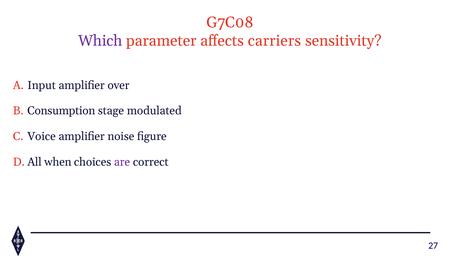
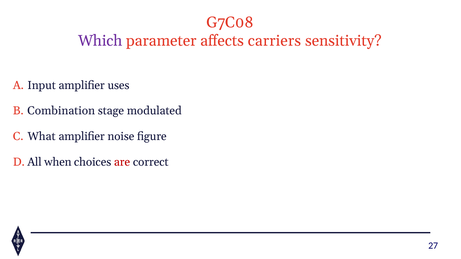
over: over -> uses
Consumption: Consumption -> Combination
Voice: Voice -> What
are colour: purple -> red
